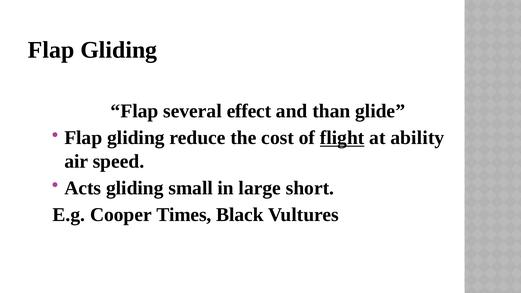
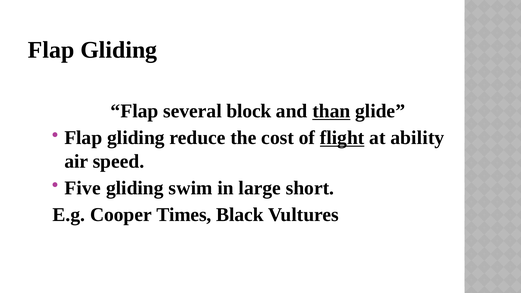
effect: effect -> block
than underline: none -> present
Acts: Acts -> Five
small: small -> swim
